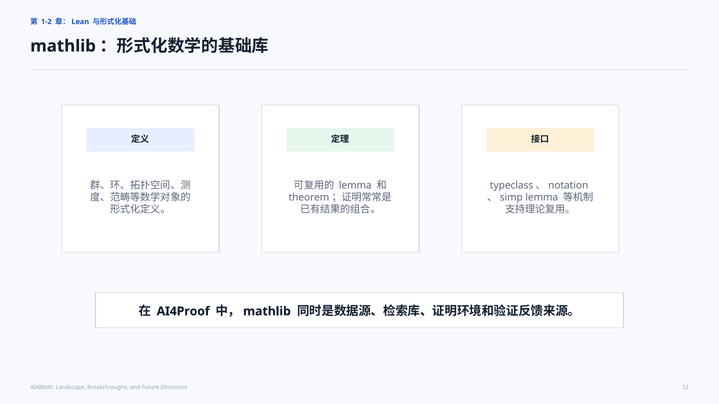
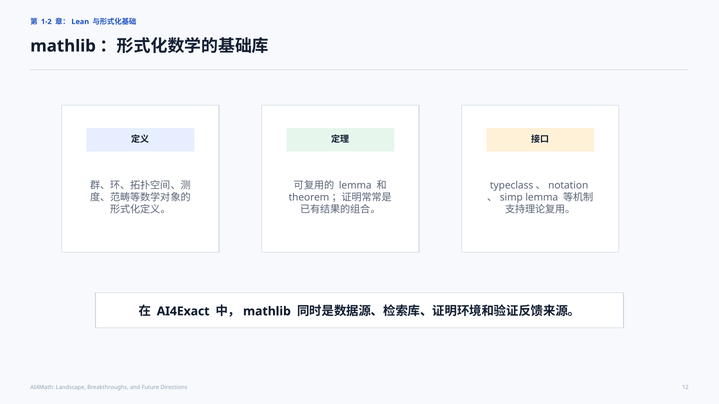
AI4Proof: AI4Proof -> AI4Exact
